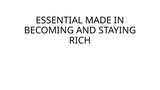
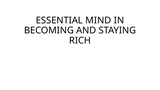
MADE: MADE -> MIND
